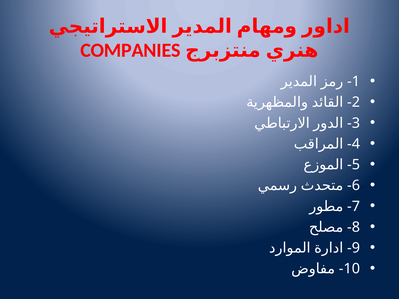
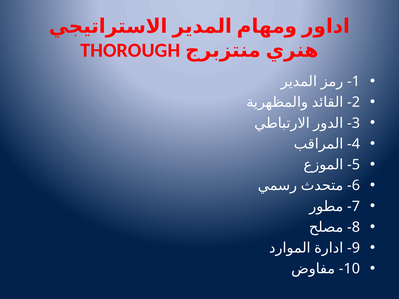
COMPANIES: COMPANIES -> THOROUGH
